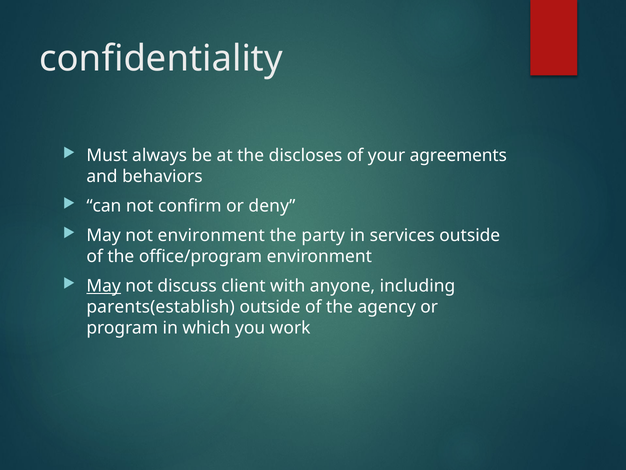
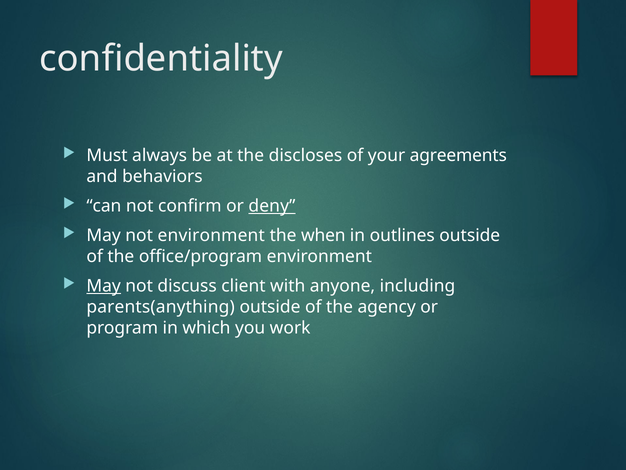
deny underline: none -> present
party: party -> when
services: services -> outlines
parents(establish: parents(establish -> parents(anything
